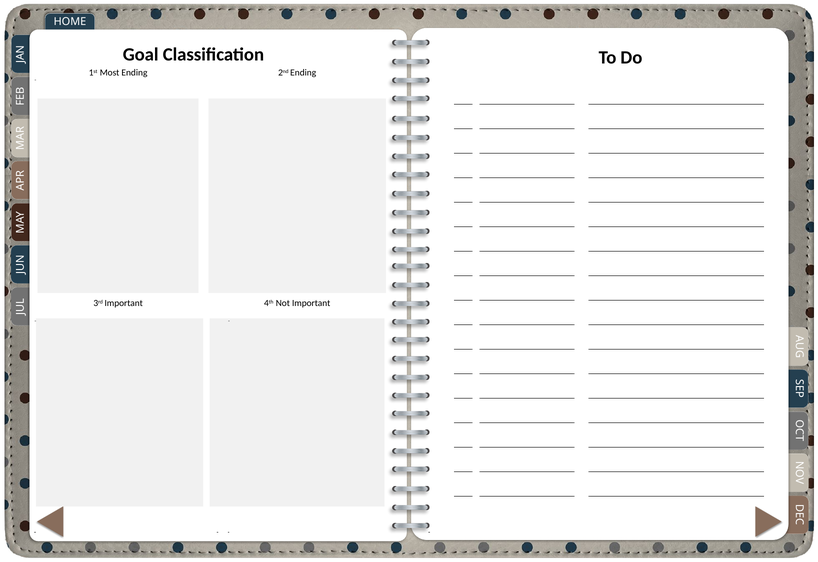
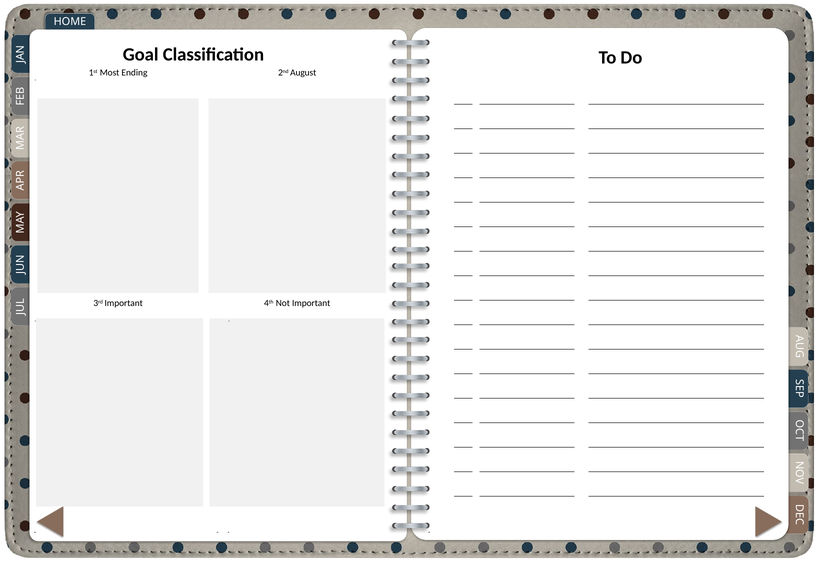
2nd Ending: Ending -> August
